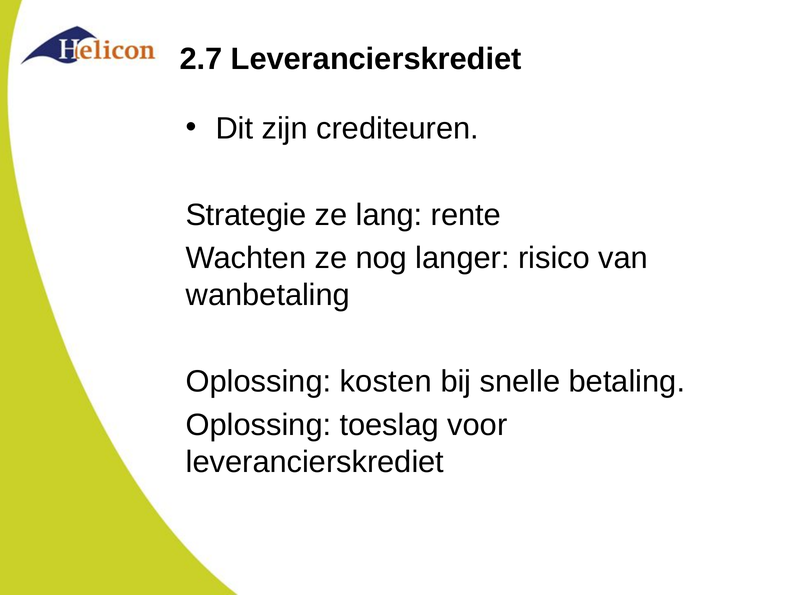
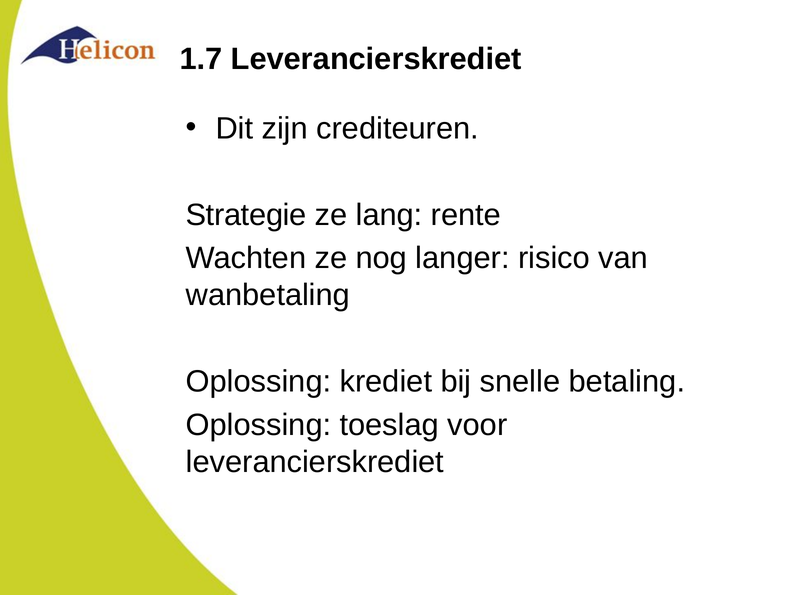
2.7: 2.7 -> 1.7
kosten: kosten -> krediet
